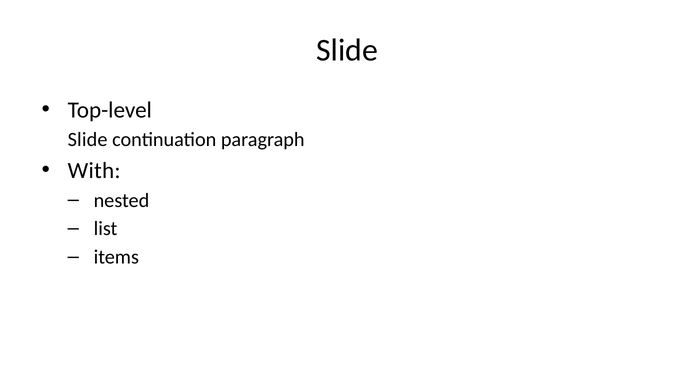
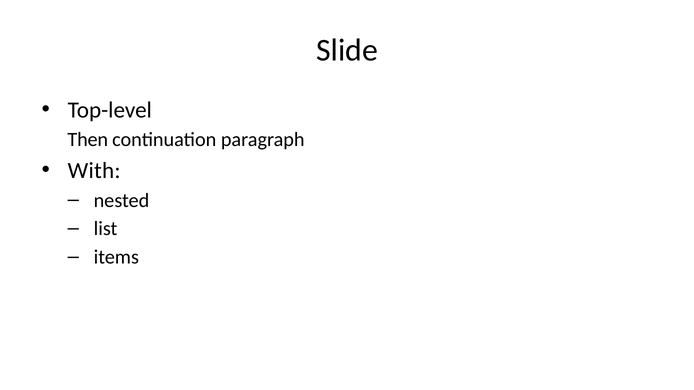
Slide at (88, 140): Slide -> Then
